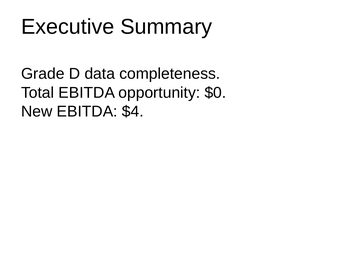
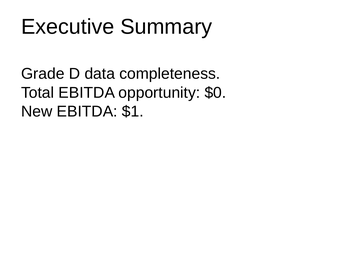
$4: $4 -> $1
